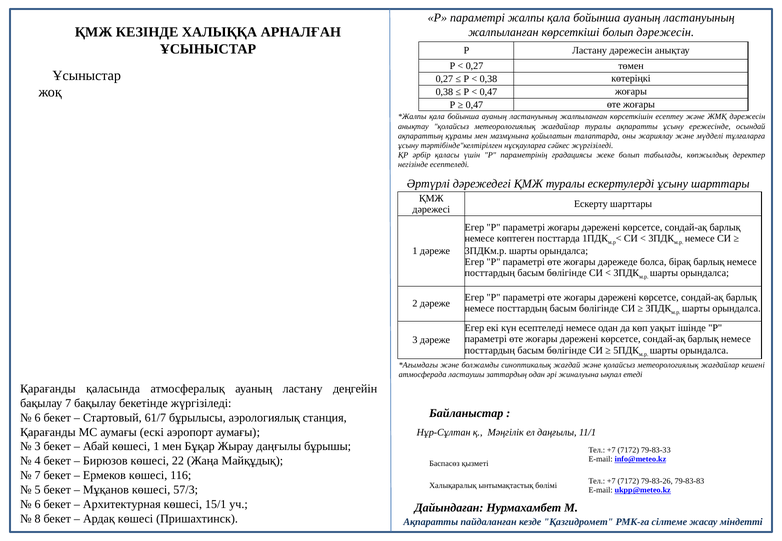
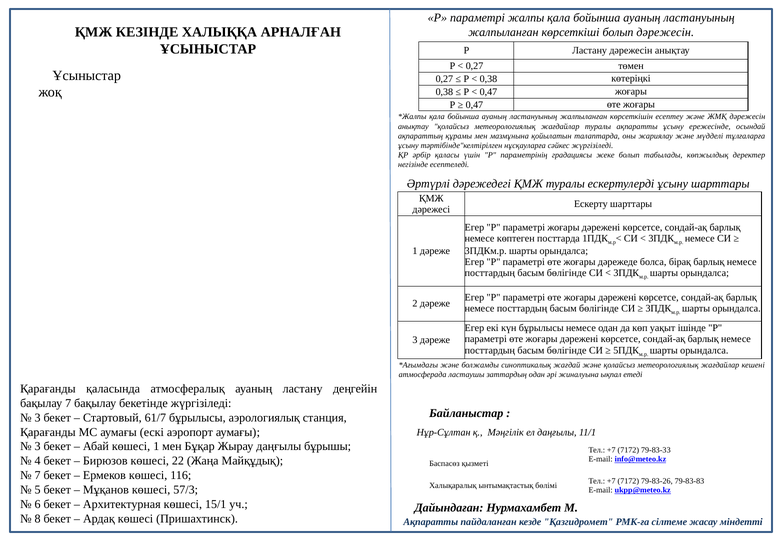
күн есептеледі: есептеледі -> бұрылысы
6 at (38, 418): 6 -> 3
